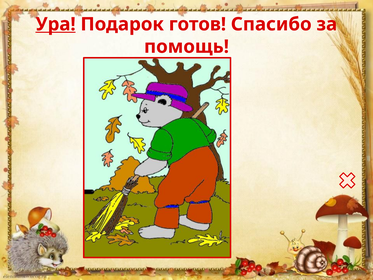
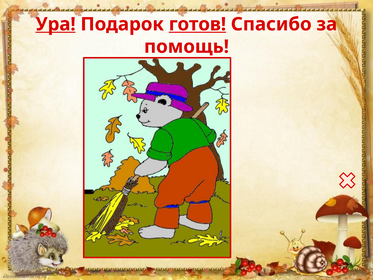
готов underline: none -> present
